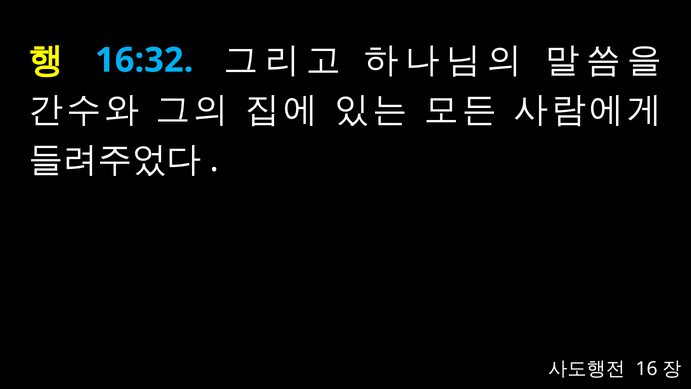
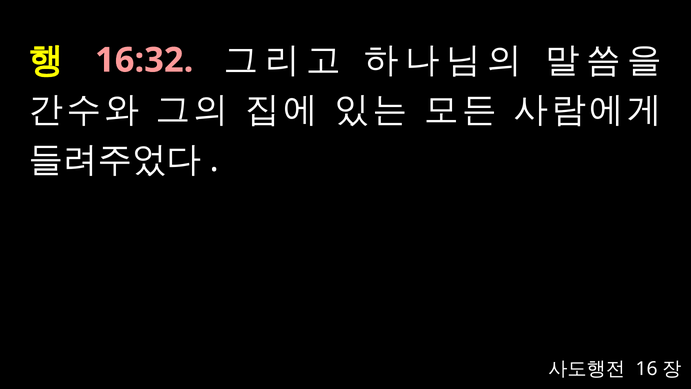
16:32 colour: light blue -> pink
